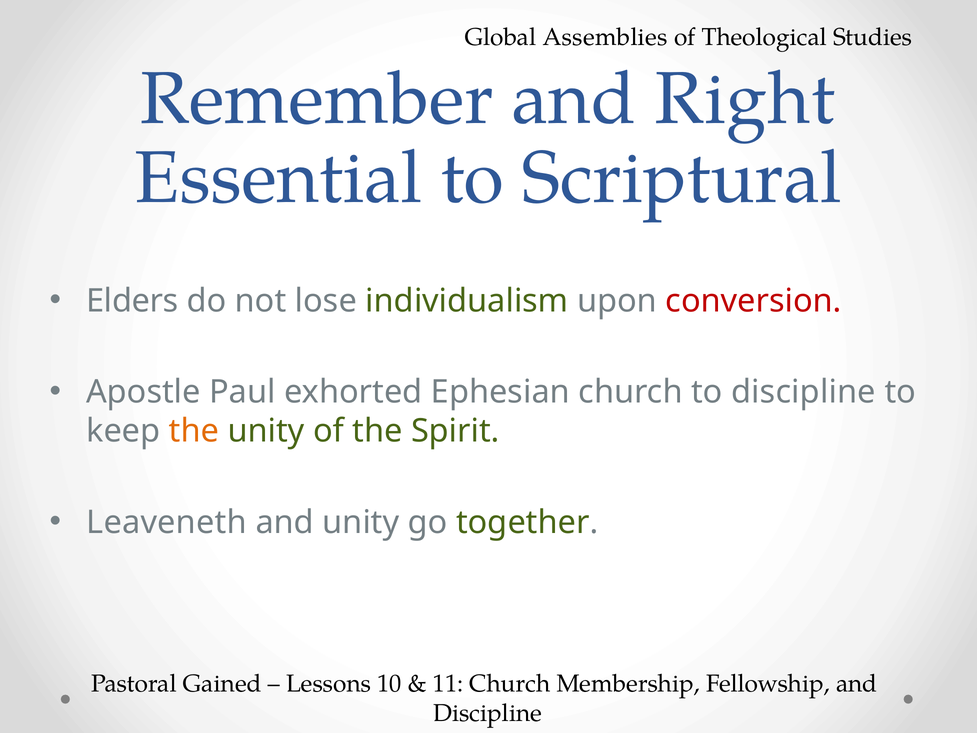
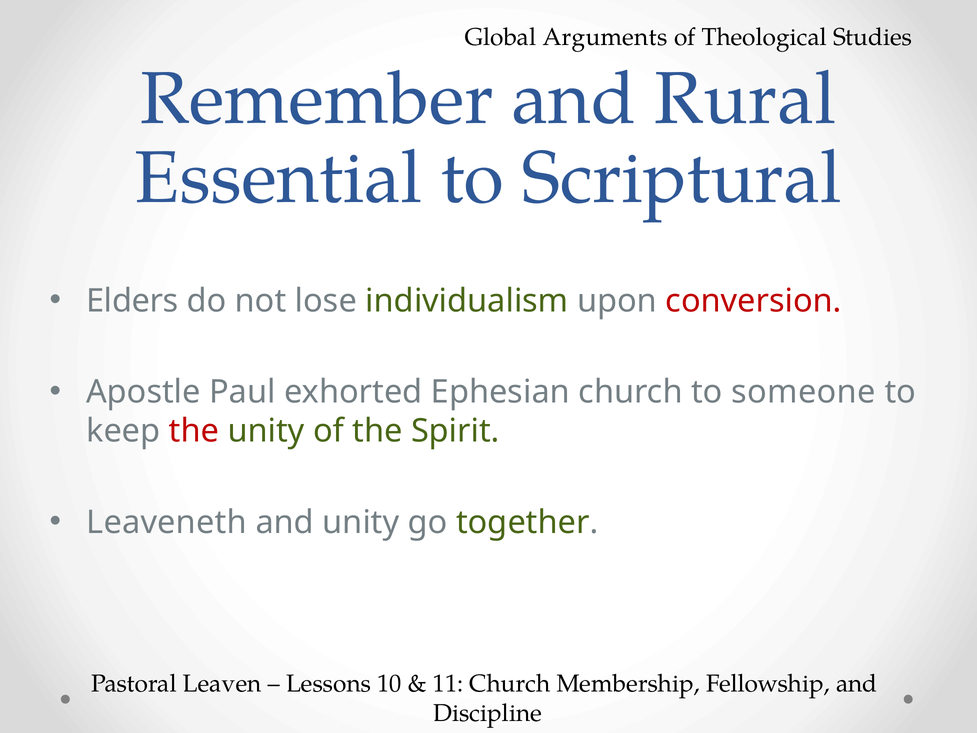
Assemblies: Assemblies -> Arguments
Right: Right -> Rural
to discipline: discipline -> someone
the at (194, 431) colour: orange -> red
Gained: Gained -> Leaven
